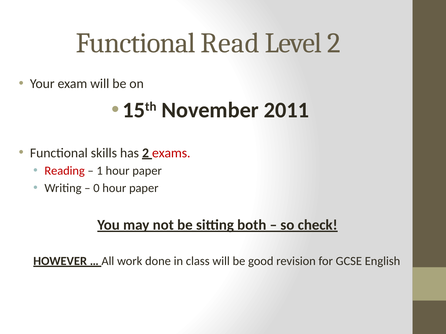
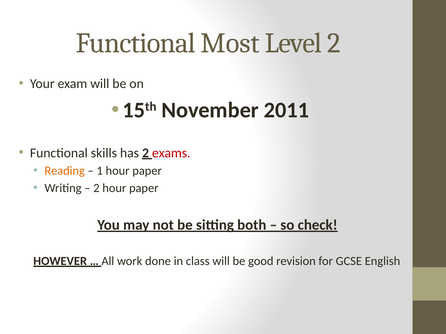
Read: Read -> Most
Reading colour: red -> orange
0 at (96, 188): 0 -> 2
